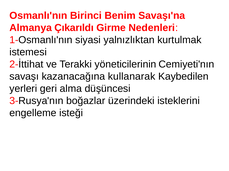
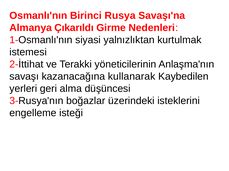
Benim: Benim -> Rusya
Cemiyeti'nın: Cemiyeti'nın -> Anlaşma'nın
